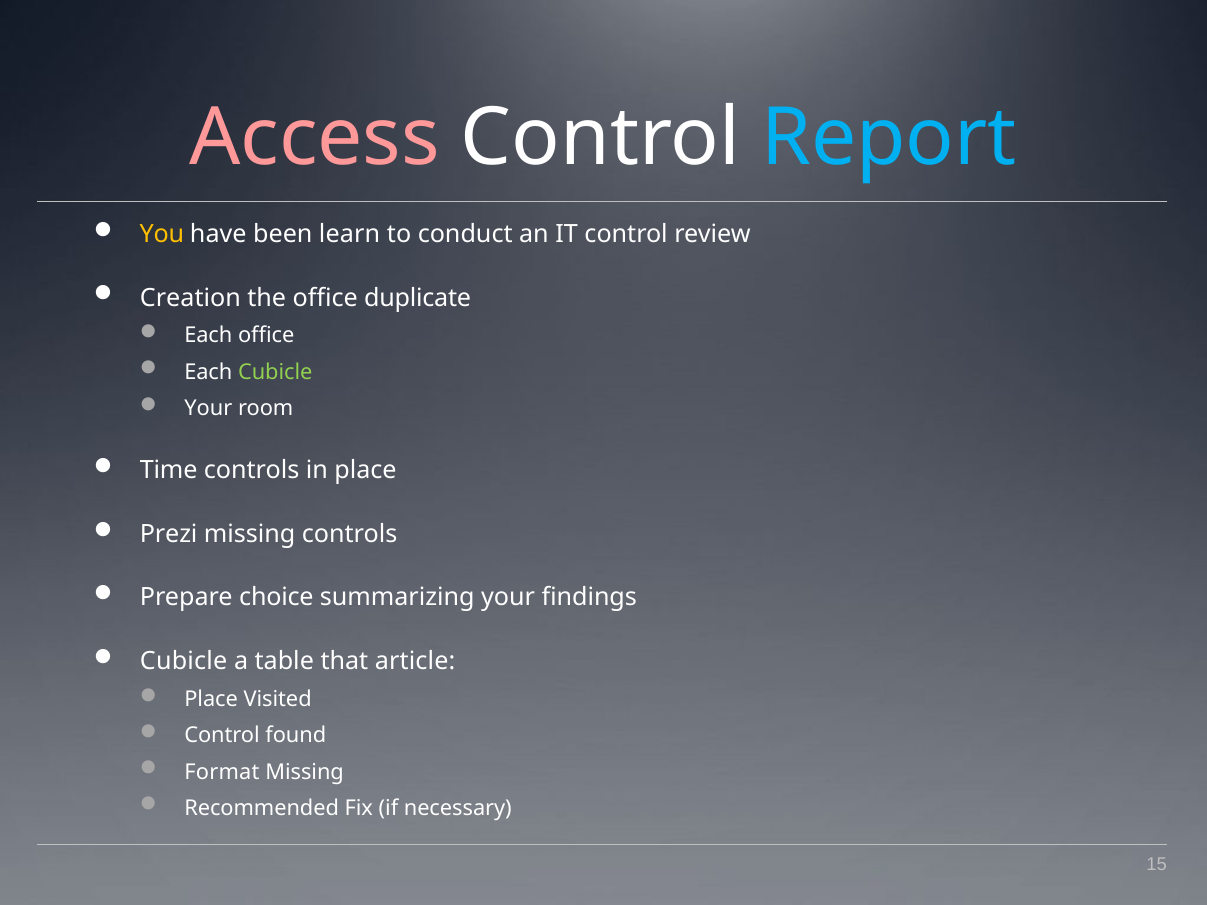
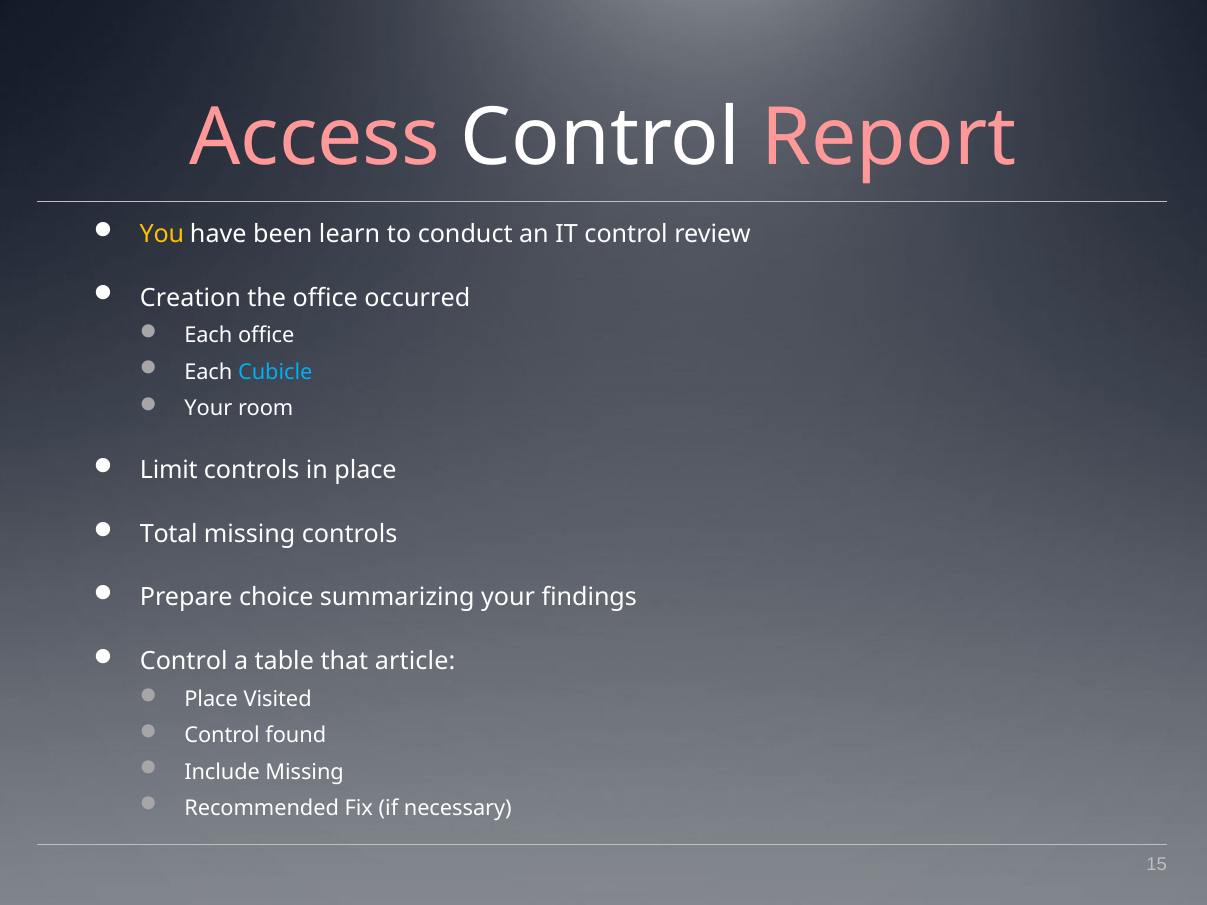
Report colour: light blue -> pink
duplicate: duplicate -> occurred
Cubicle at (275, 372) colour: light green -> light blue
Time: Time -> Limit
Prezi: Prezi -> Total
Cubicle at (184, 661): Cubicle -> Control
Format: Format -> Include
